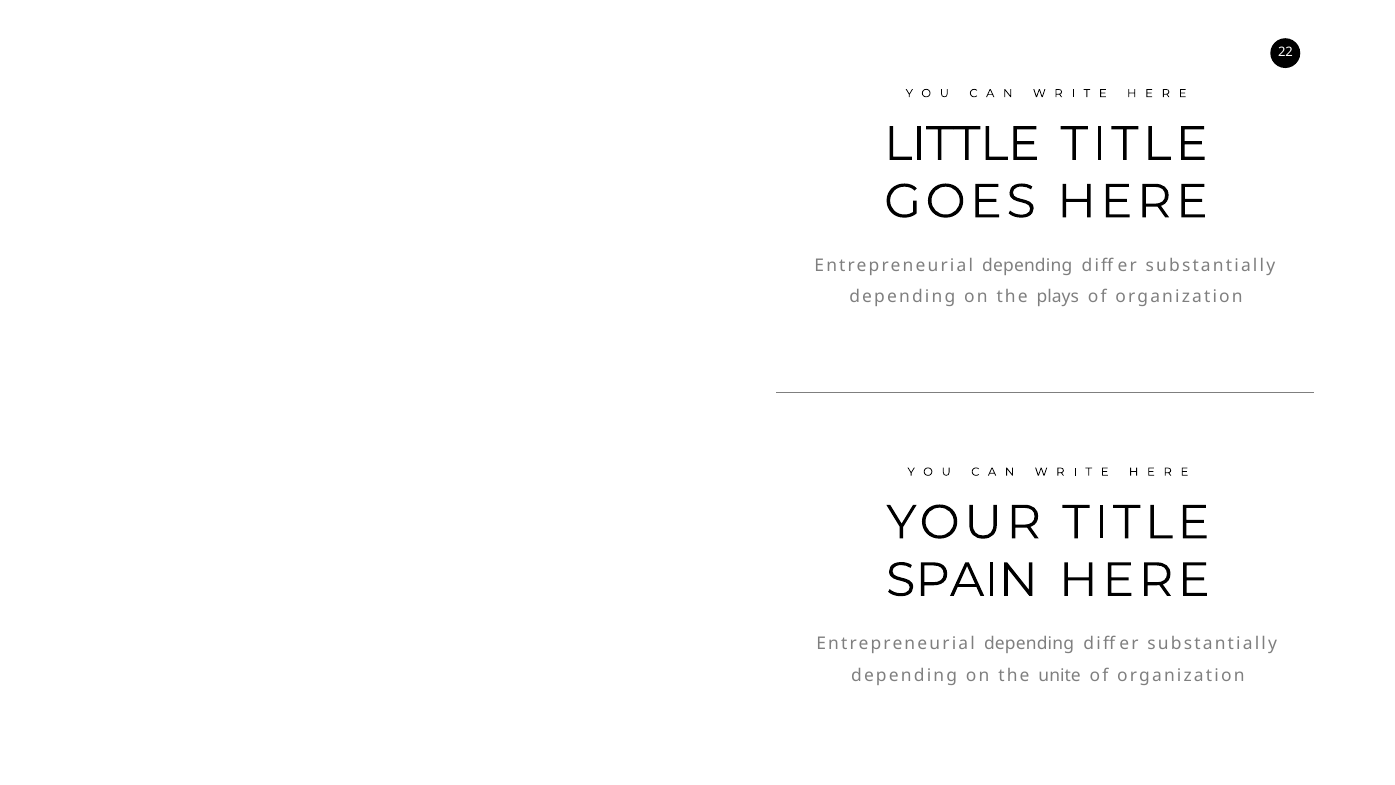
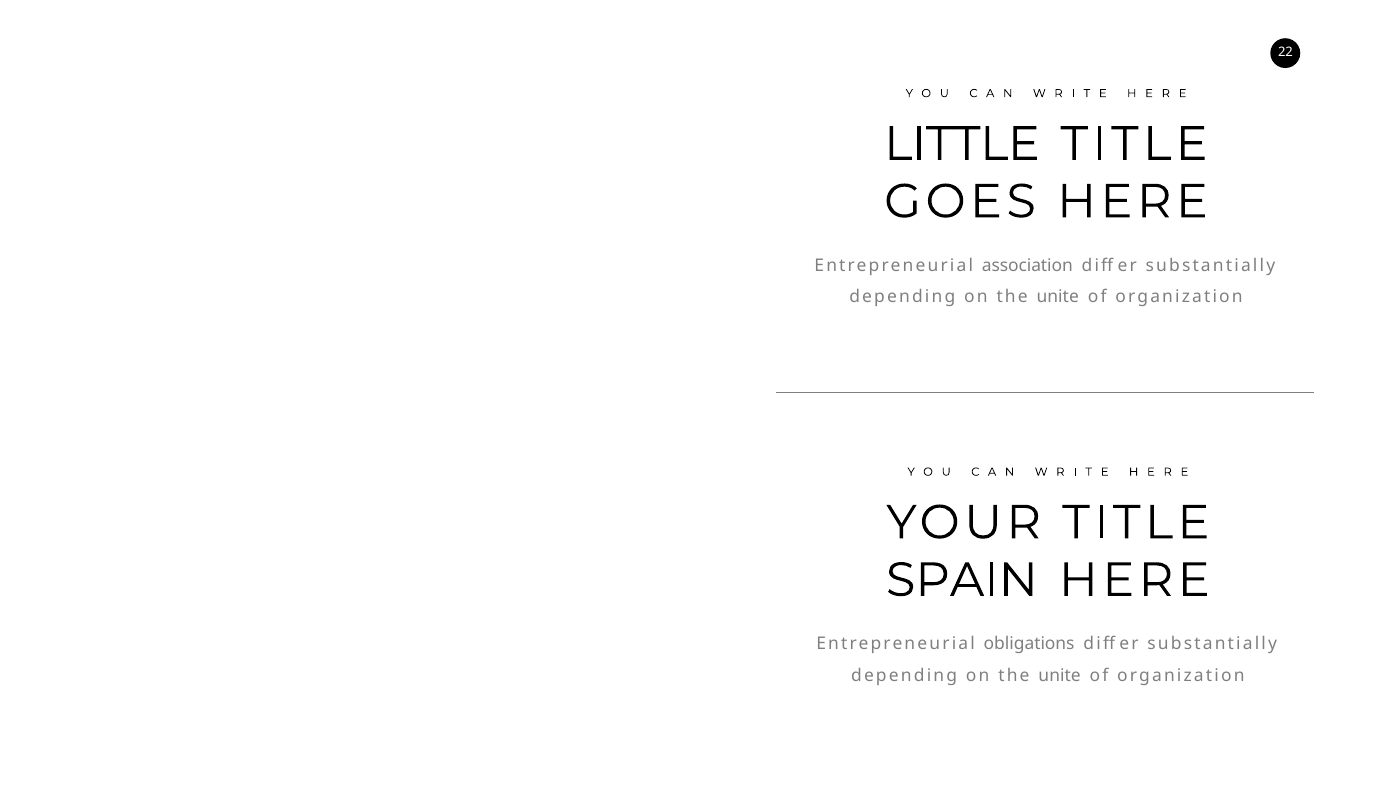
depending at (1027, 266): depending -> association
plays at (1058, 297): plays -> unite
depending at (1029, 644): depending -> obligations
